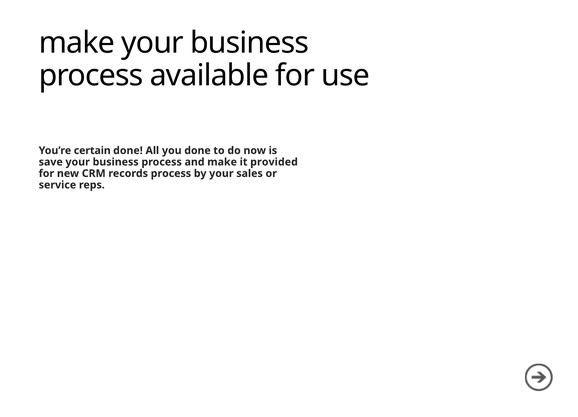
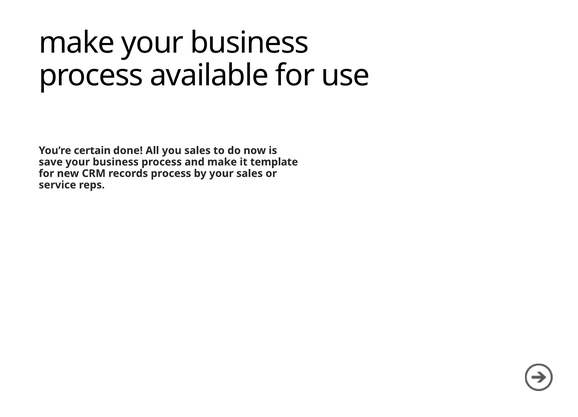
you done: done -> sales
provided: provided -> template
